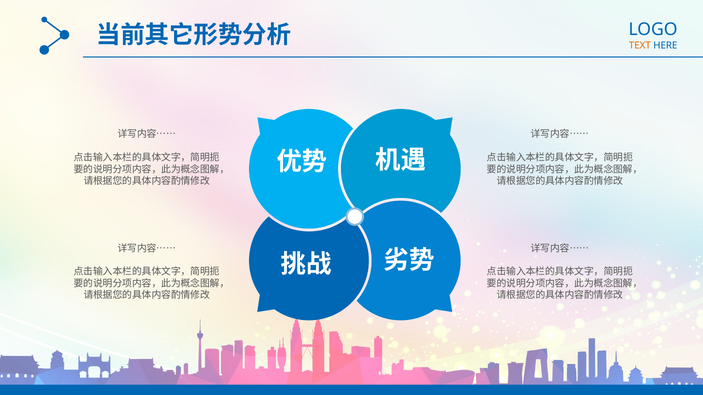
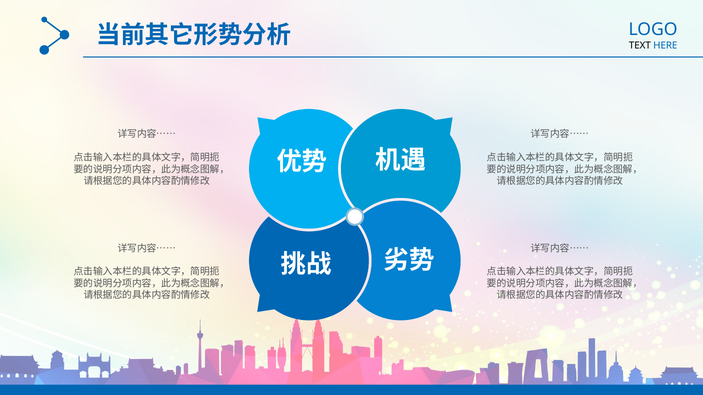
TEXT colour: orange -> black
